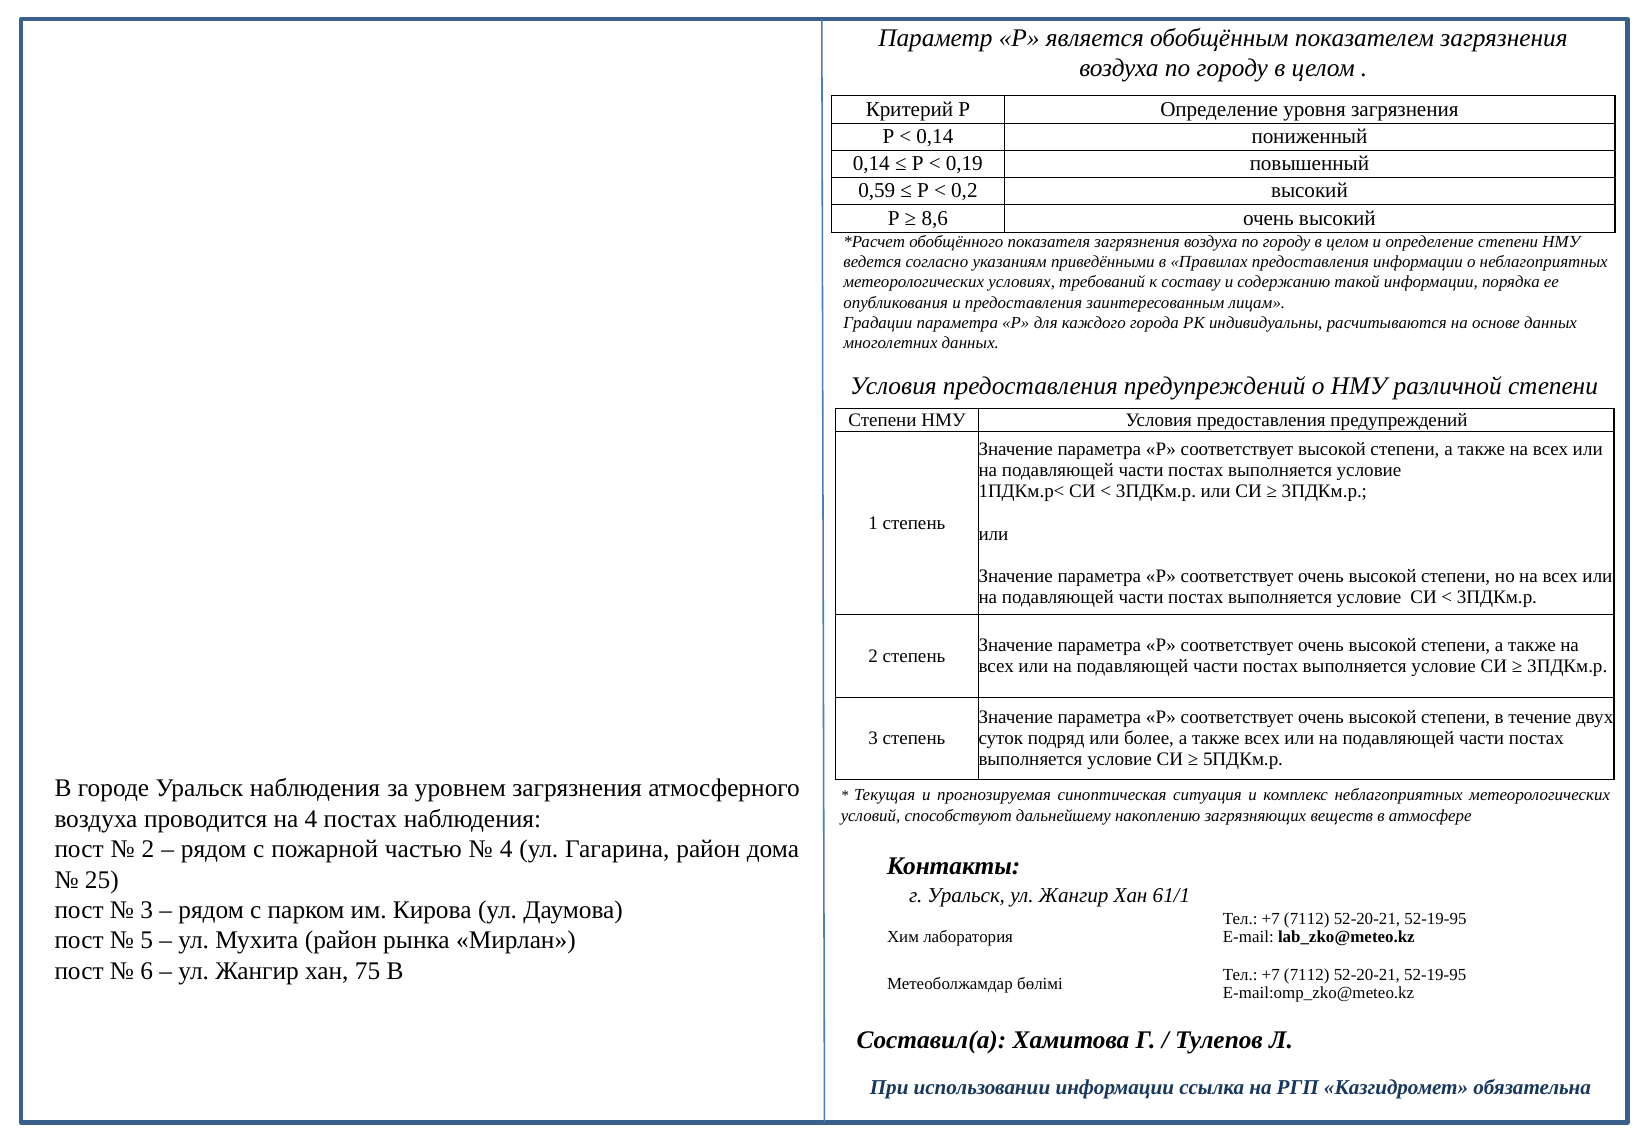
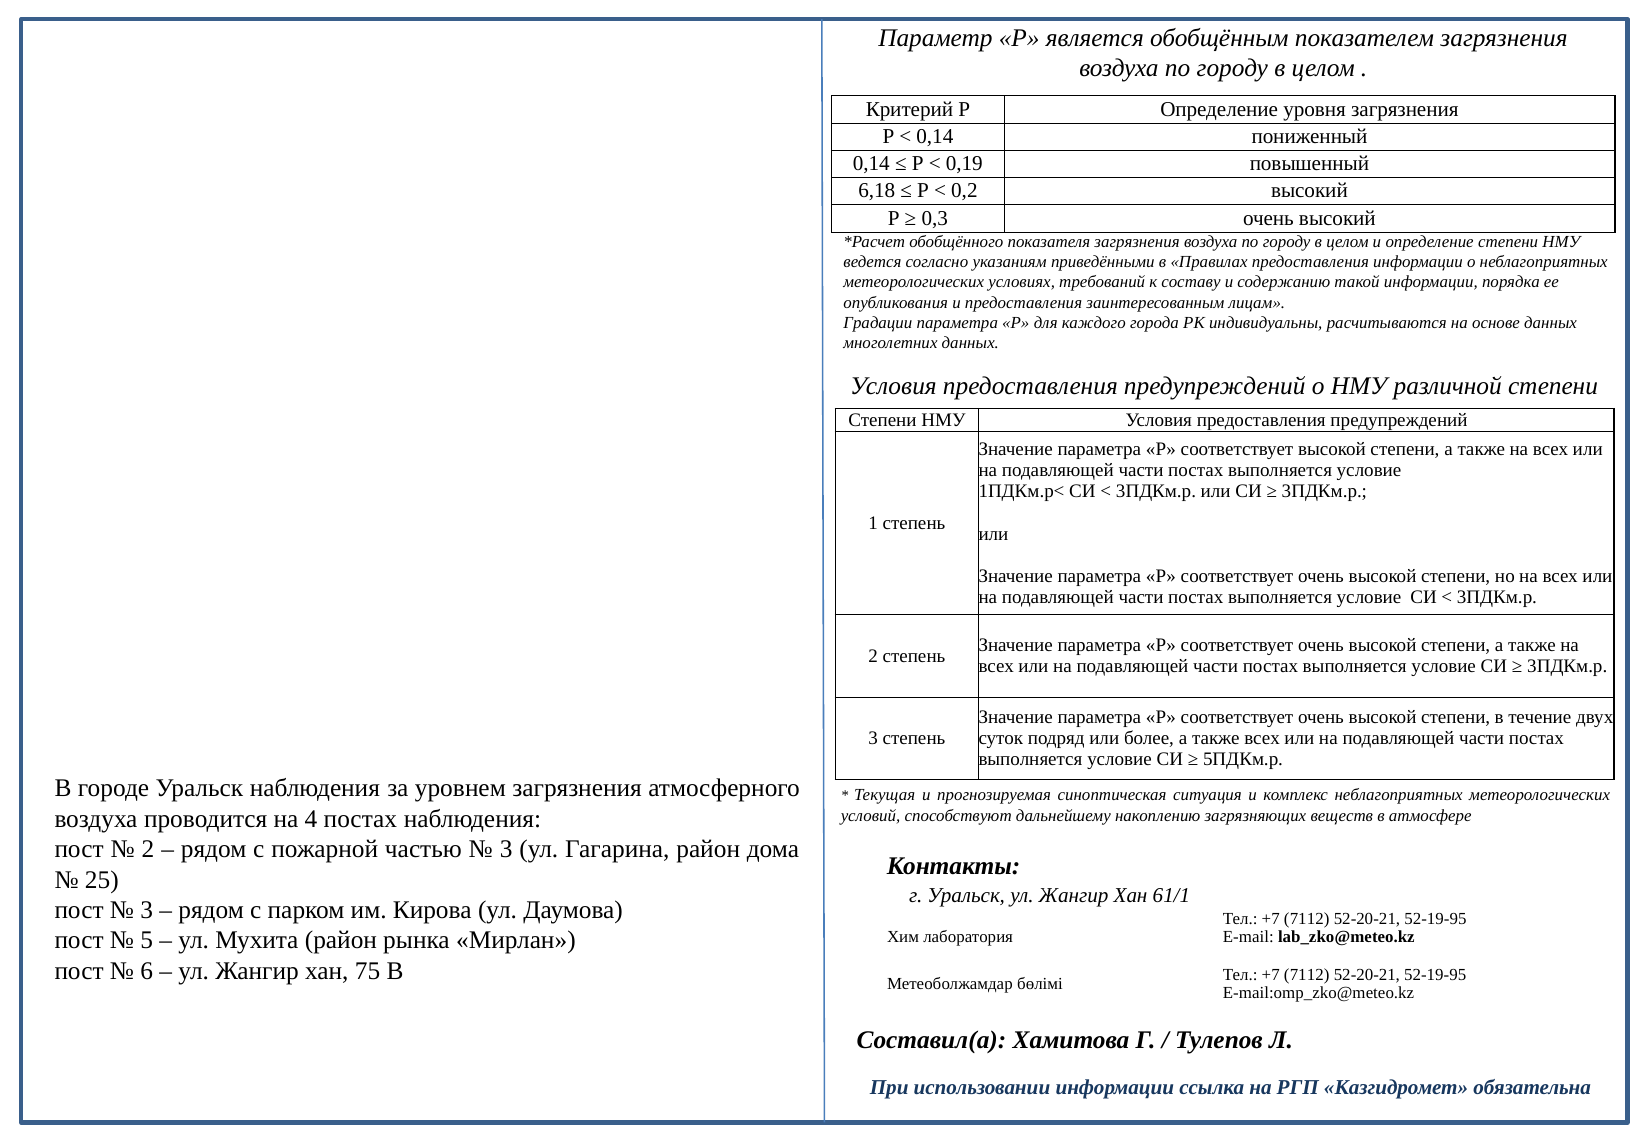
0,59: 0,59 -> 6,18
8,6: 8,6 -> 0,3
4 at (506, 849): 4 -> 3
